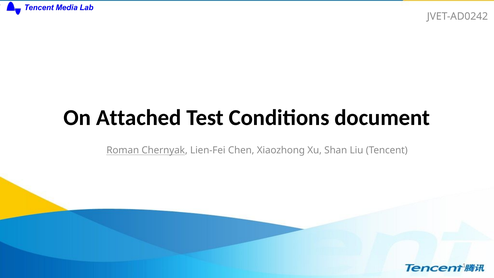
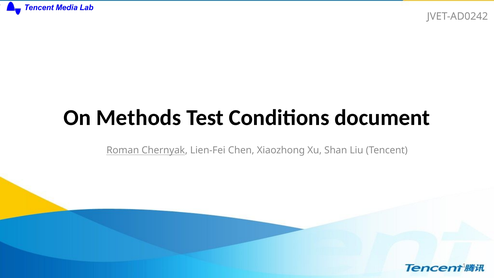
Attached: Attached -> Methods
